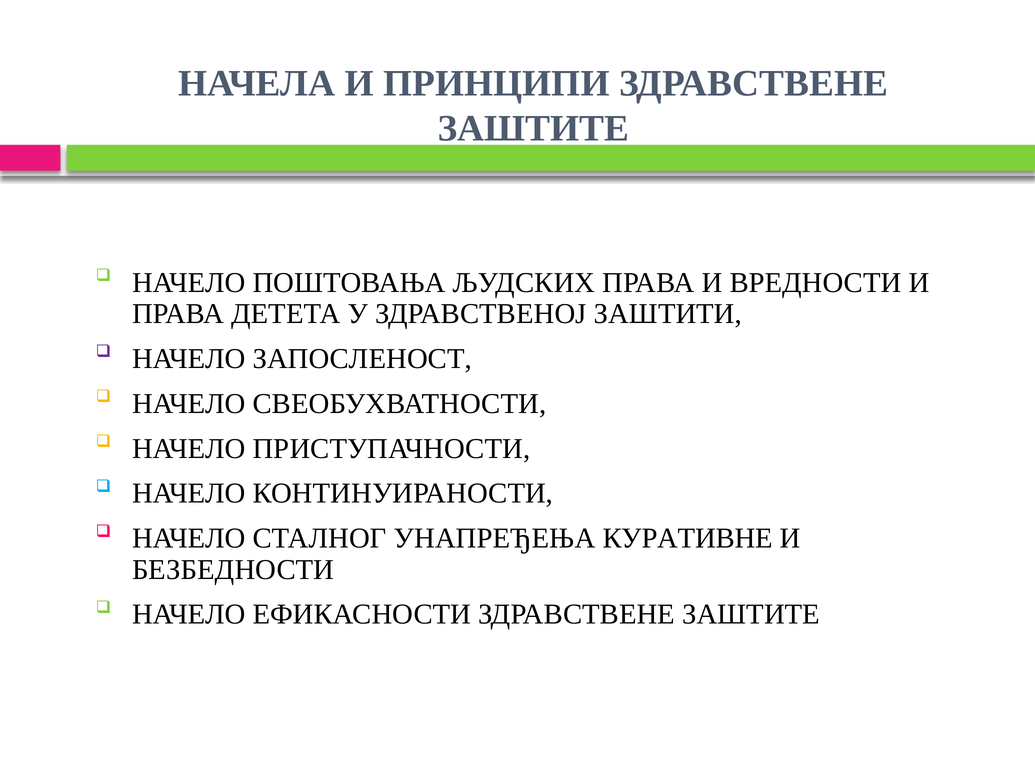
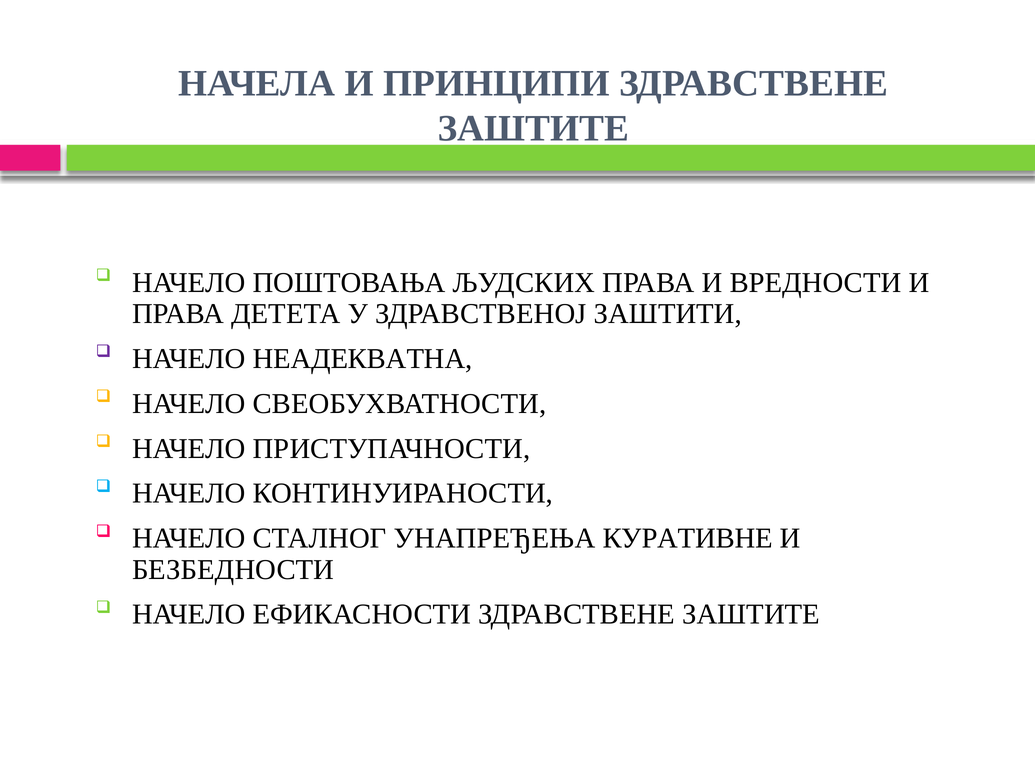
ЗАПОСЛЕНОСТ: ЗАПОСЛЕНОСТ -> НЕАДЕКВАТНА
